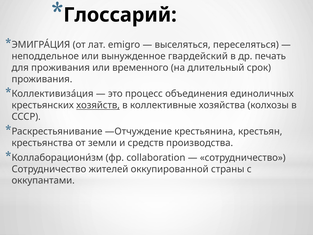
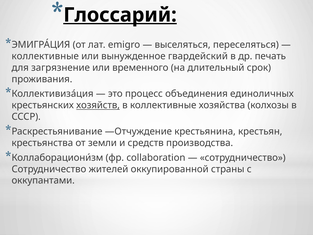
Глоссарий underline: none -> present
неподдельное at (45, 56): неподдельное -> коллективные
для проживания: проживания -> загрязнение
